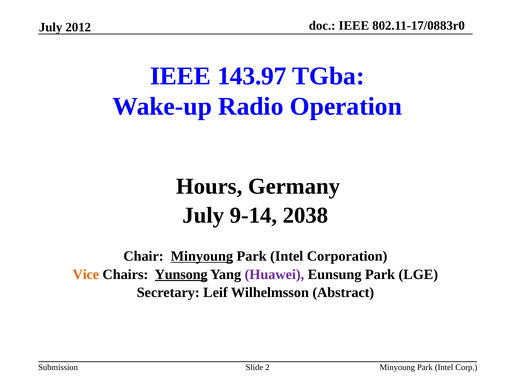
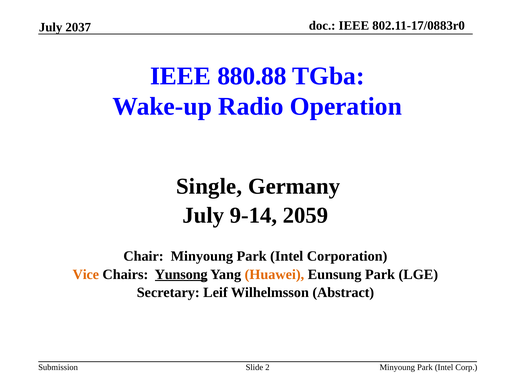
2012: 2012 -> 2037
143.97: 143.97 -> 880.88
Hours: Hours -> Single
2038: 2038 -> 2059
Minyoung at (202, 256) underline: present -> none
Huawei colour: purple -> orange
